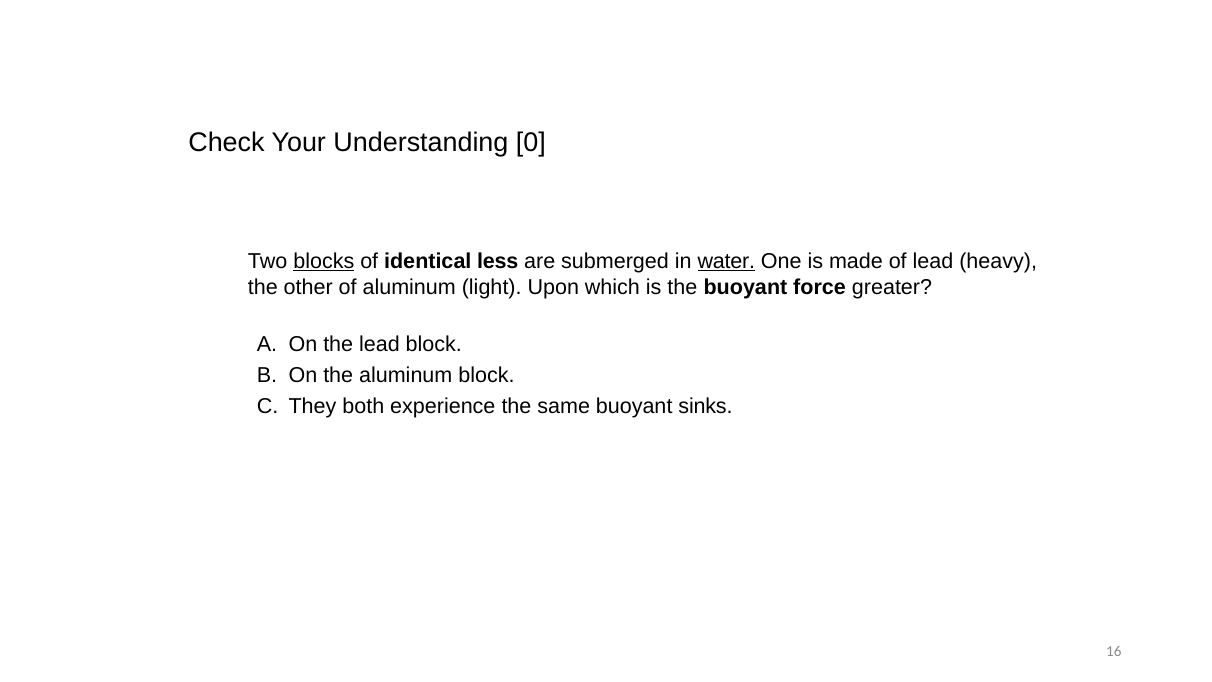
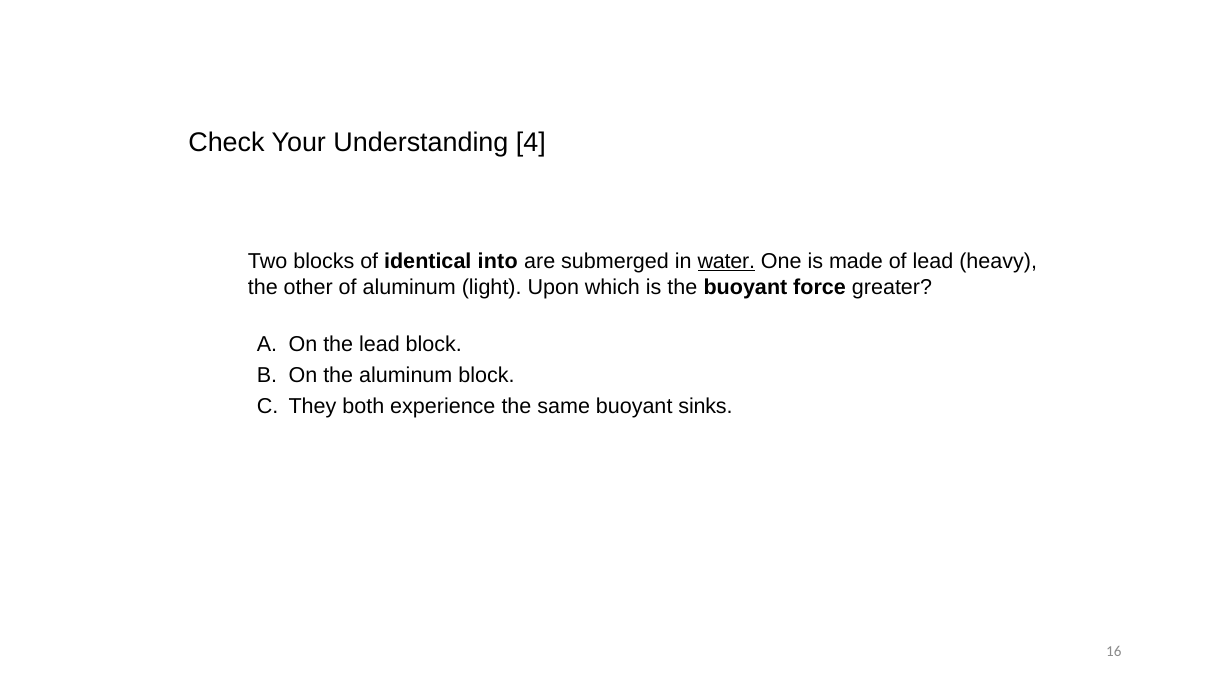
0: 0 -> 4
blocks underline: present -> none
less: less -> into
